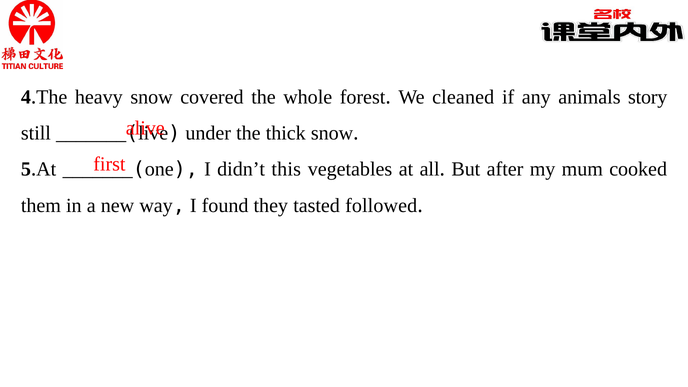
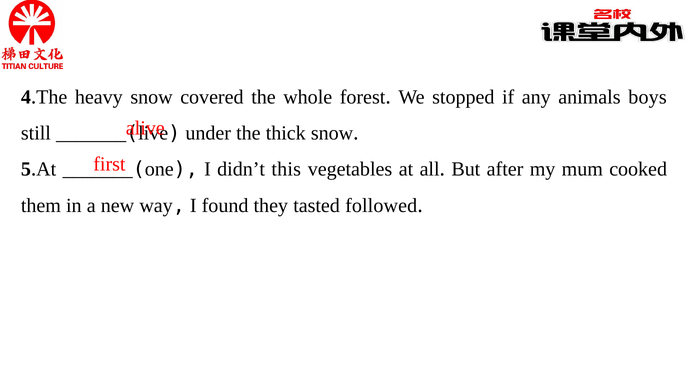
cleaned: cleaned -> stopped
story: story -> boys
